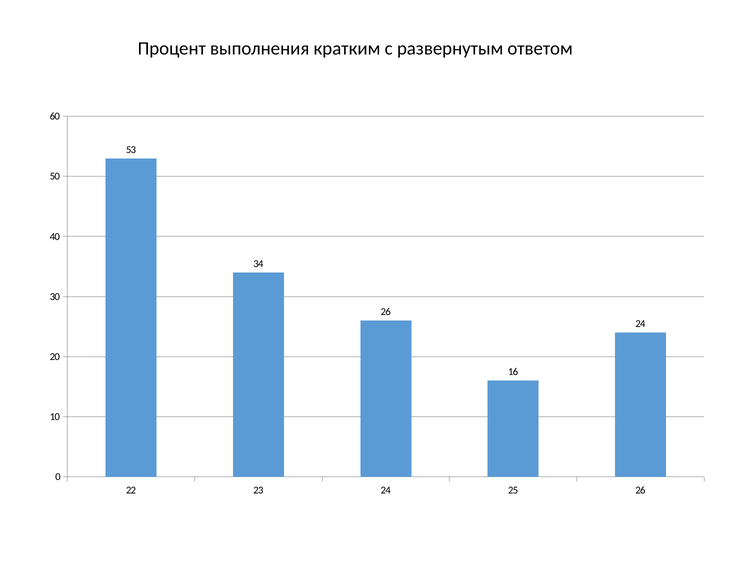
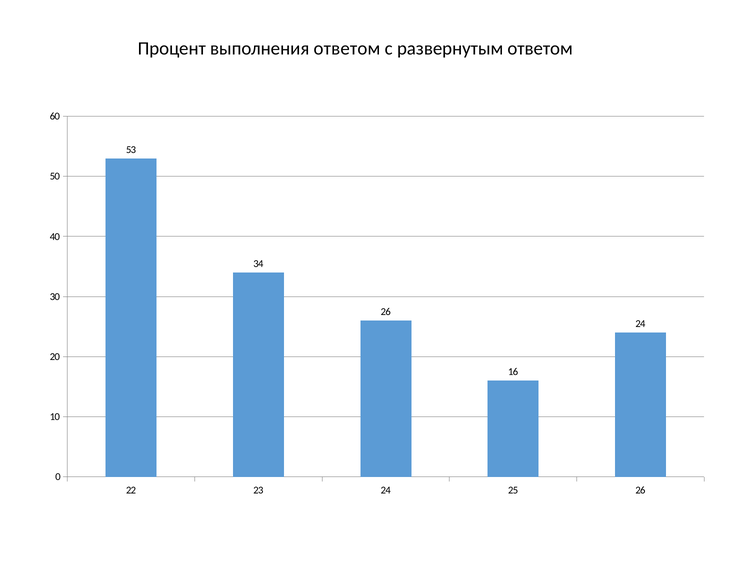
выполнения кратким: кратким -> ответом
